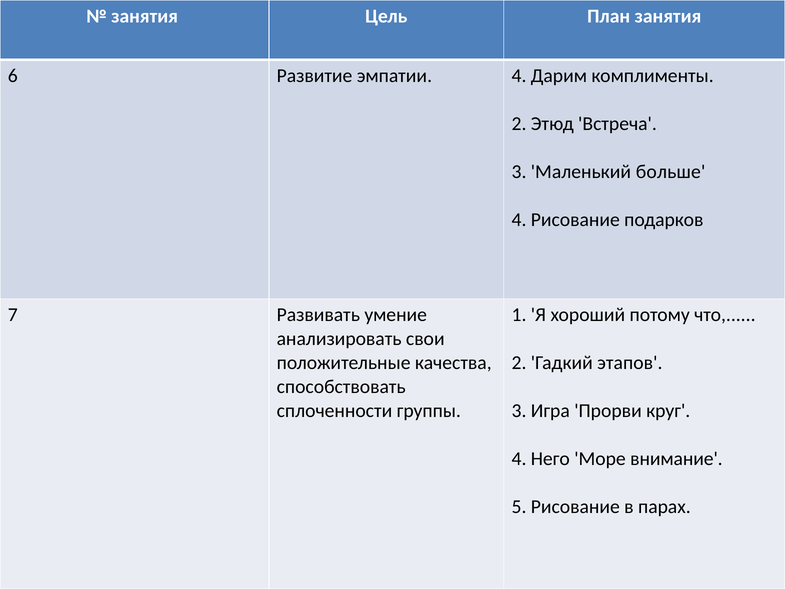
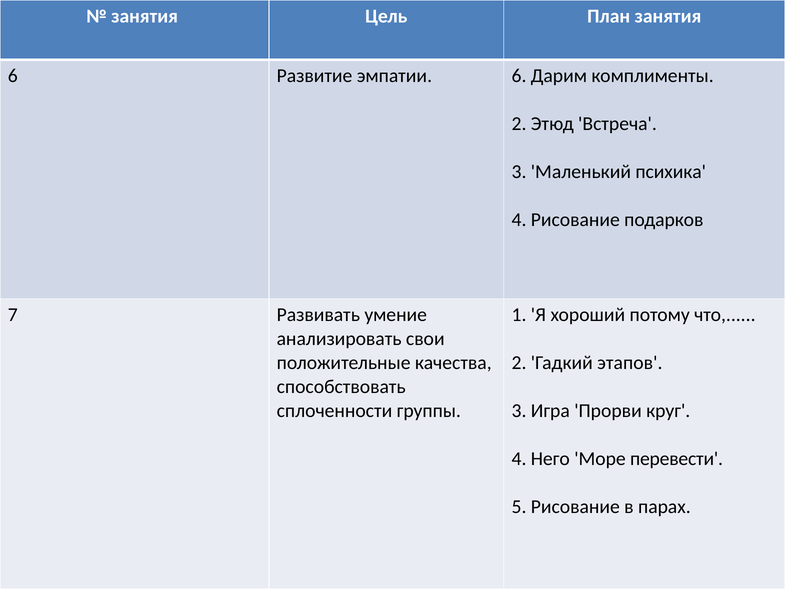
эмпатии 4: 4 -> 6
больше: больше -> психика
внимание: внимание -> перевести
